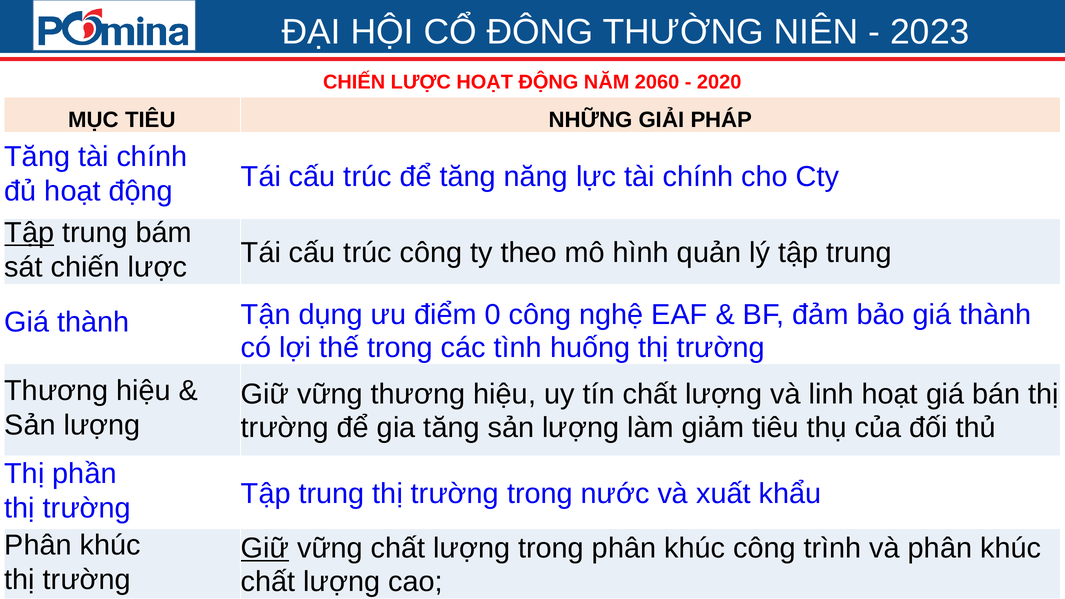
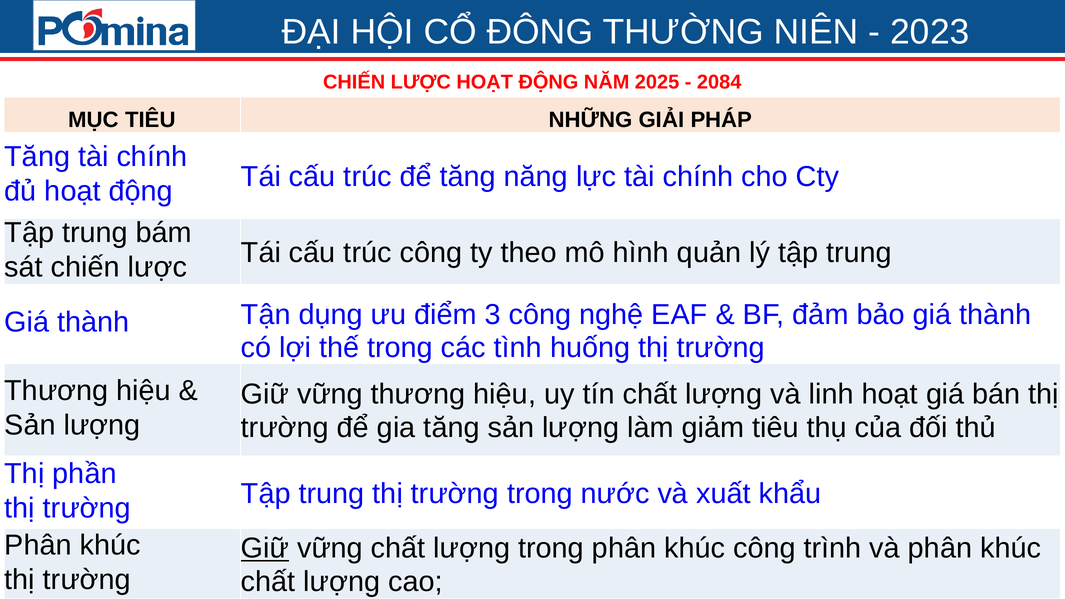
2060: 2060 -> 2025
2020: 2020 -> 2084
Tập at (29, 233) underline: present -> none
0: 0 -> 3
